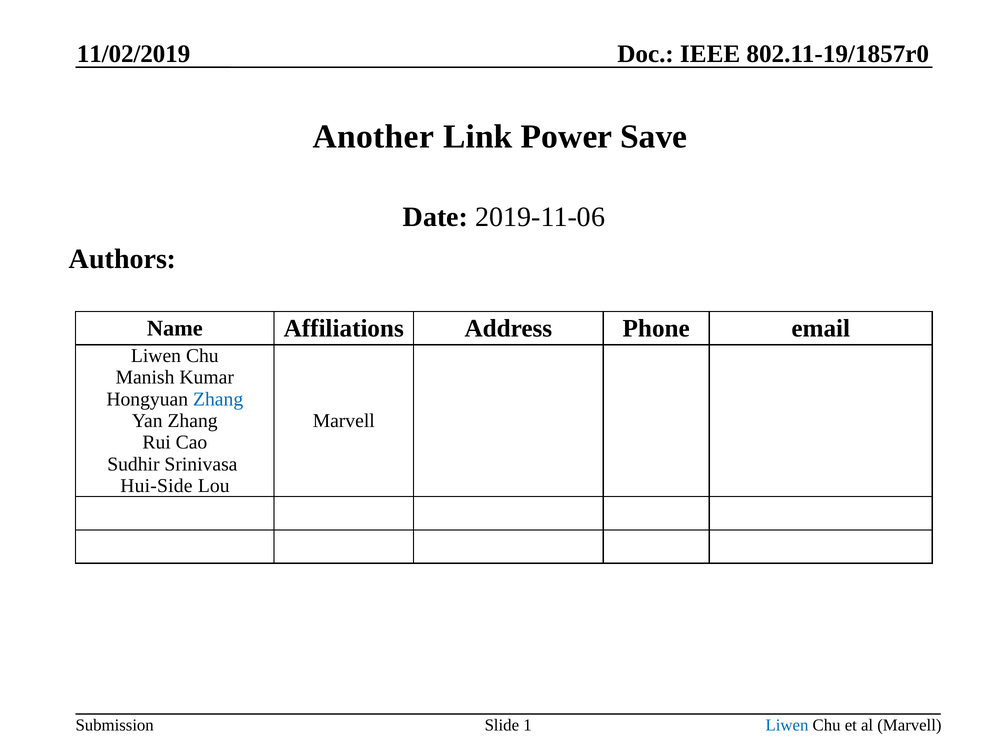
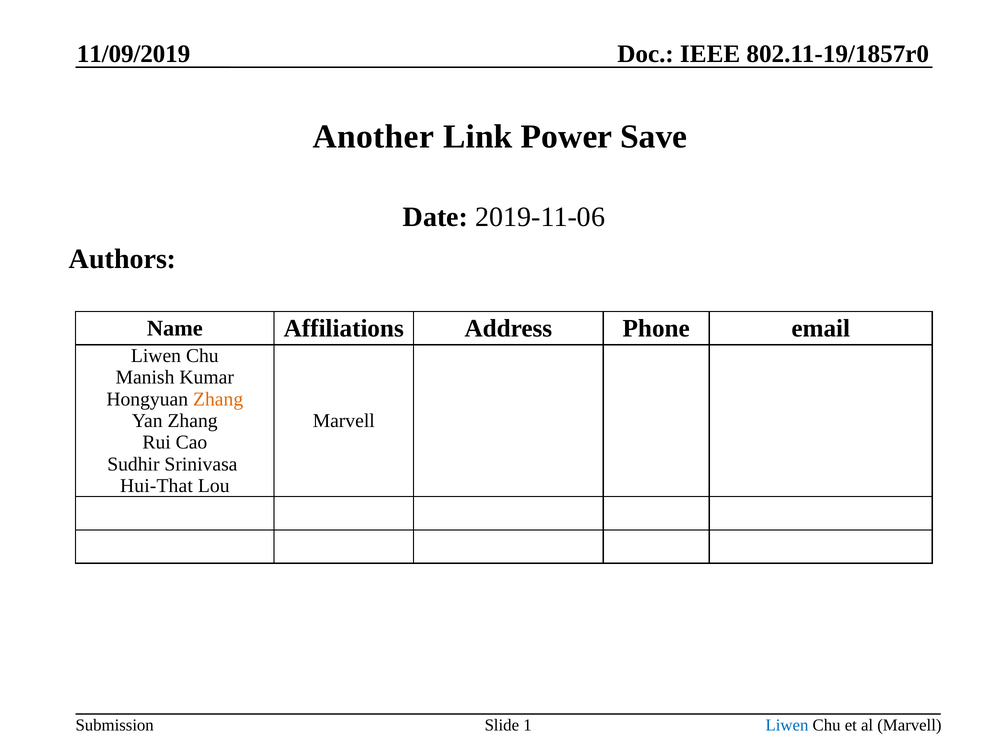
11/02/2019: 11/02/2019 -> 11/09/2019
Zhang at (218, 399) colour: blue -> orange
Hui-Side: Hui-Side -> Hui-That
